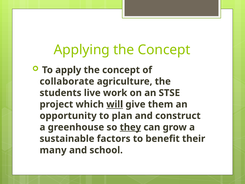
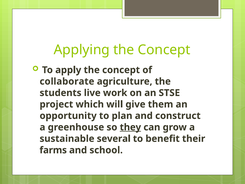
will underline: present -> none
factors: factors -> several
many: many -> farms
